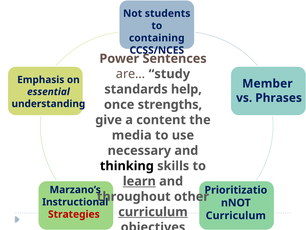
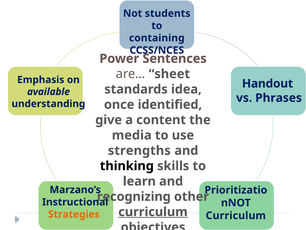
study: study -> sheet
Member: Member -> Handout
help: help -> idea
essential: essential -> available
strengths: strengths -> identified
necessary: necessary -> strengths
learn underline: present -> none
throughout: throughout -> recognizing
Strategies colour: red -> orange
